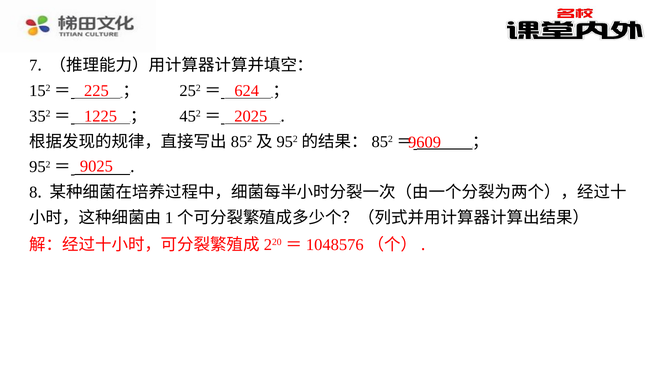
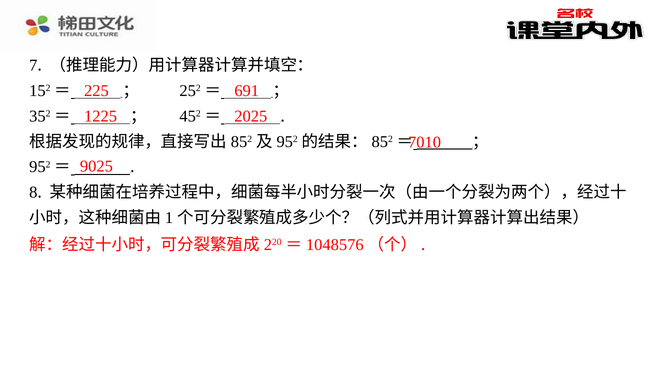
624: 624 -> 691
9609: 9609 -> 7010
